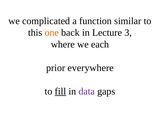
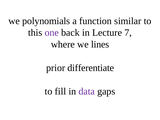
complicated: complicated -> polynomials
one colour: orange -> purple
3: 3 -> 7
each: each -> lines
everywhere: everywhere -> differentiate
fill underline: present -> none
